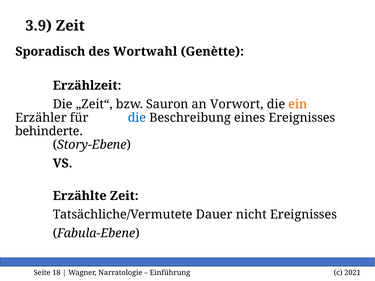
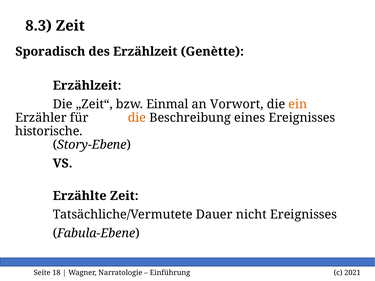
3.9: 3.9 -> 8.3
des Wortwahl: Wortwahl -> Erzählzeit
Sauron: Sauron -> Einmal
die at (137, 118) colour: blue -> orange
behinderte: behinderte -> historische
